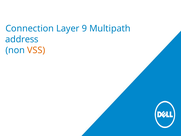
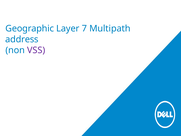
Connection: Connection -> Geographic
9: 9 -> 7
VSS colour: orange -> purple
